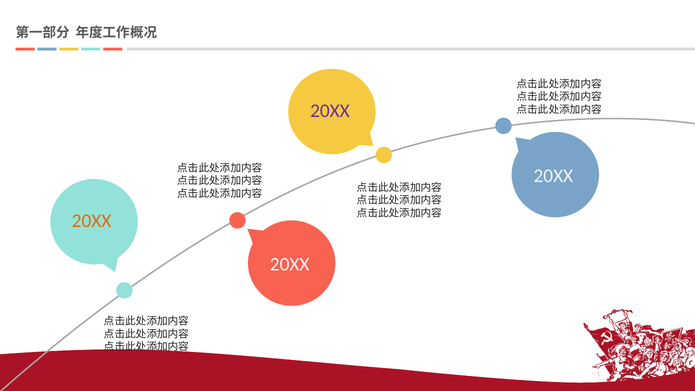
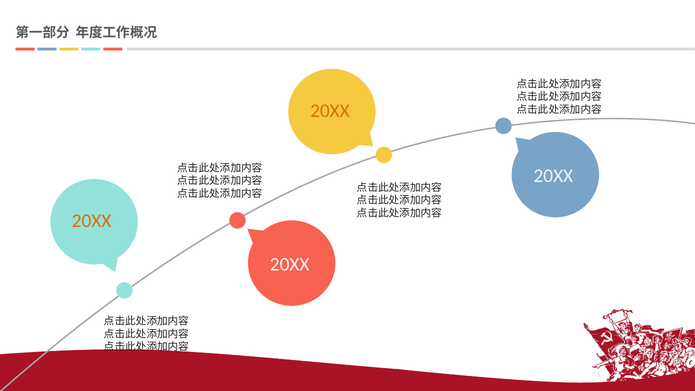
20XX at (330, 111) colour: purple -> orange
